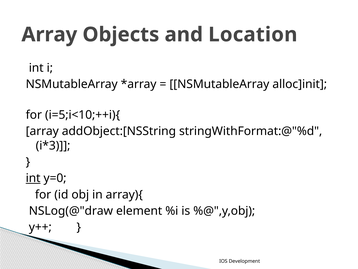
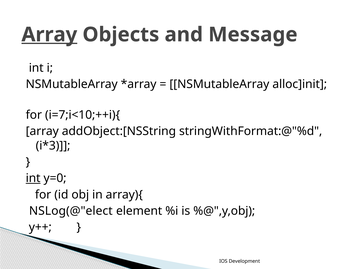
Array at (49, 35) underline: none -> present
Location: Location -> Message
i=5;i<10;++i){: i=5;i<10;++i){ -> i=7;i<10;++i){
NSLog(@"draw: NSLog(@"draw -> NSLog(@"elect
